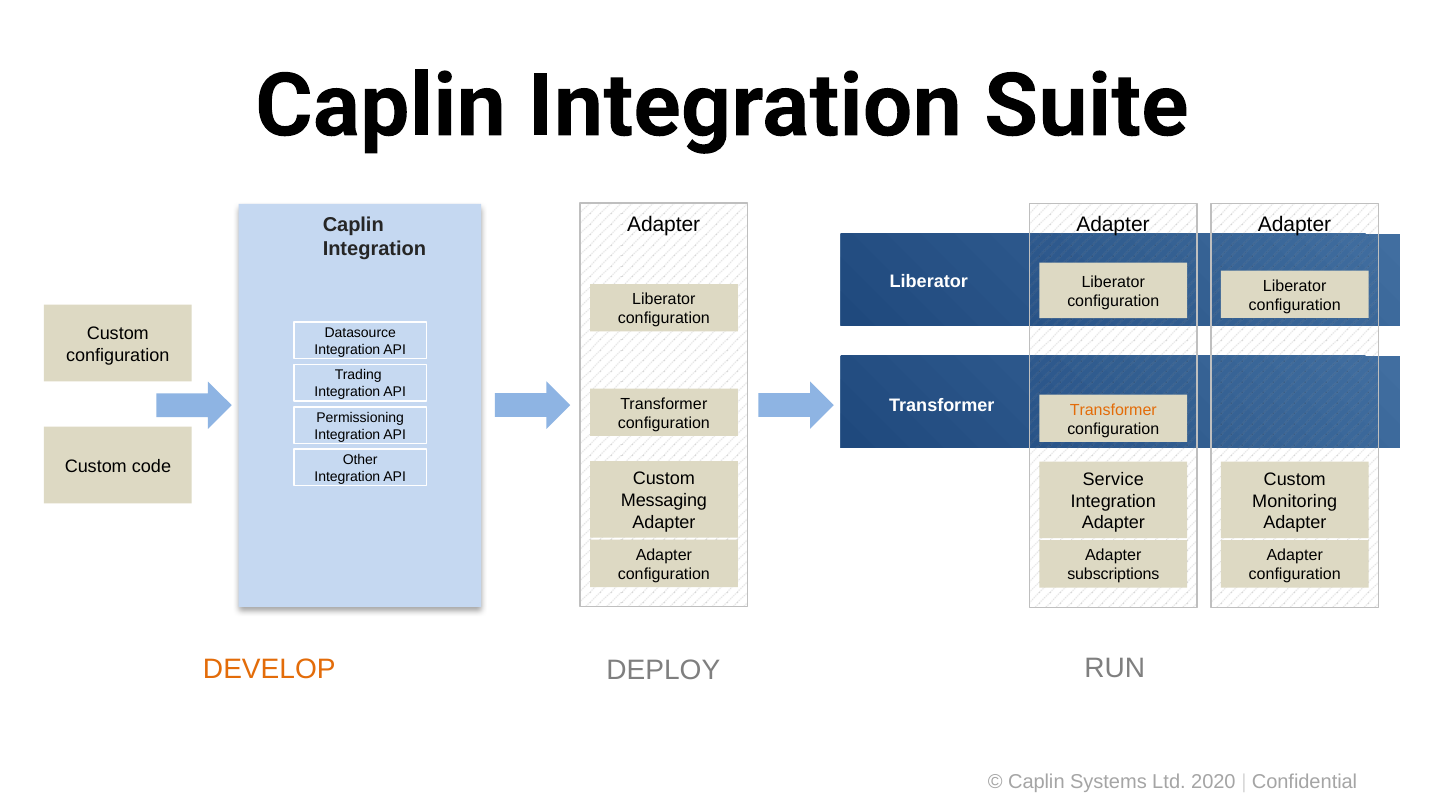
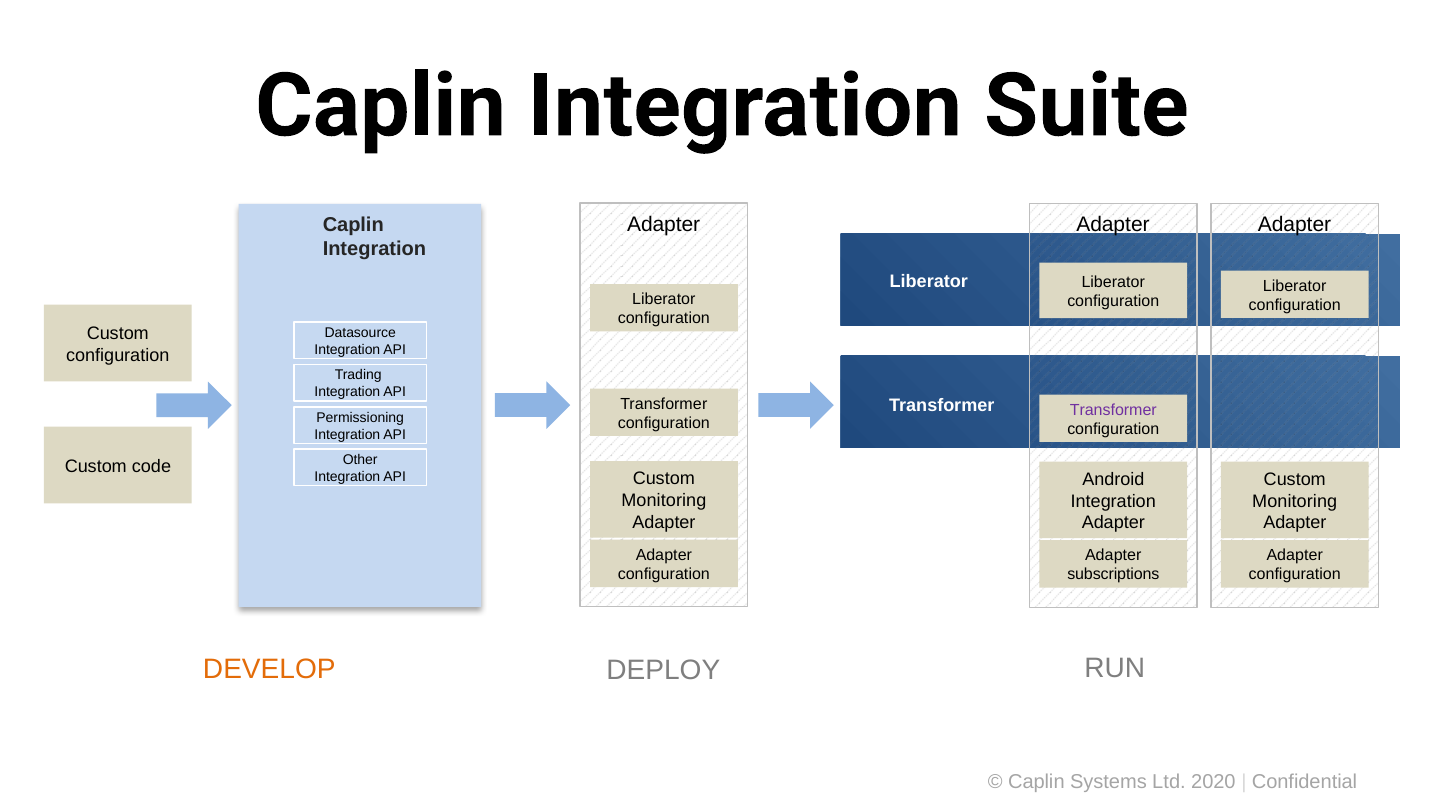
Transformer at (1113, 410) colour: orange -> purple
Service: Service -> Android
Messaging at (664, 501): Messaging -> Monitoring
